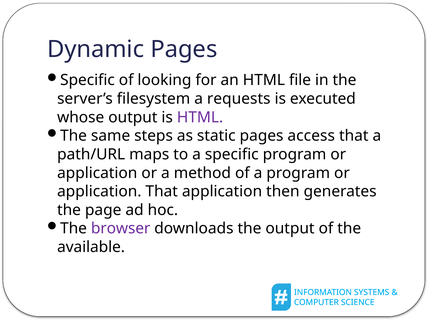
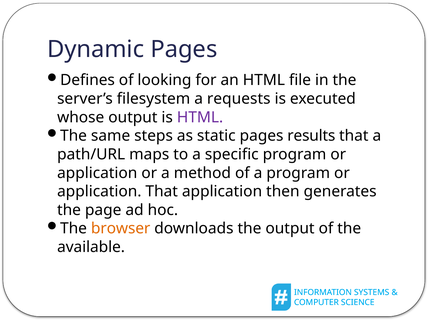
Specific at (87, 80): Specific -> Defines
access: access -> results
browser colour: purple -> orange
